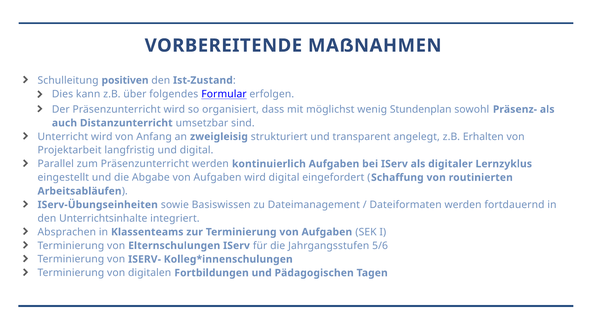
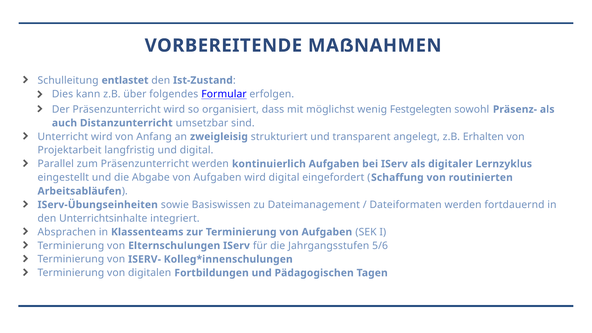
positiven: positiven -> entlastet
Stundenplan: Stundenplan -> Festgelegten
